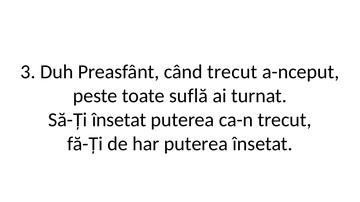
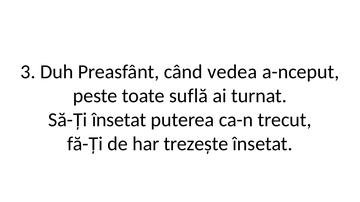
când trecut: trecut -> vedea
har puterea: puterea -> trezește
